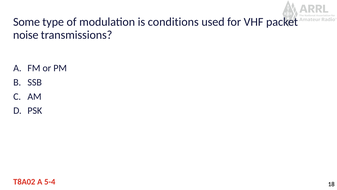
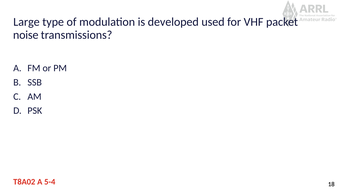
Some: Some -> Large
conditions: conditions -> developed
